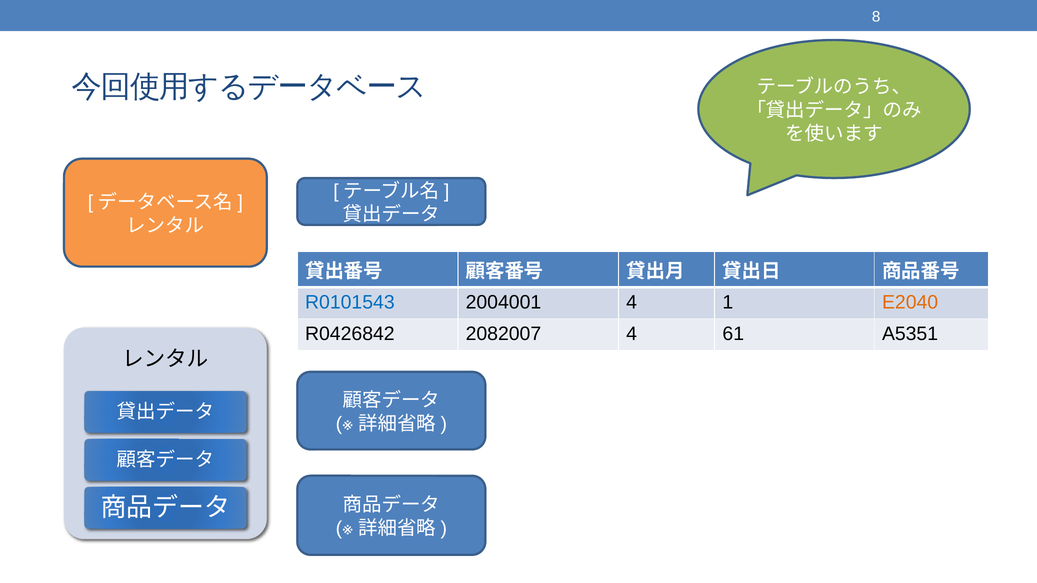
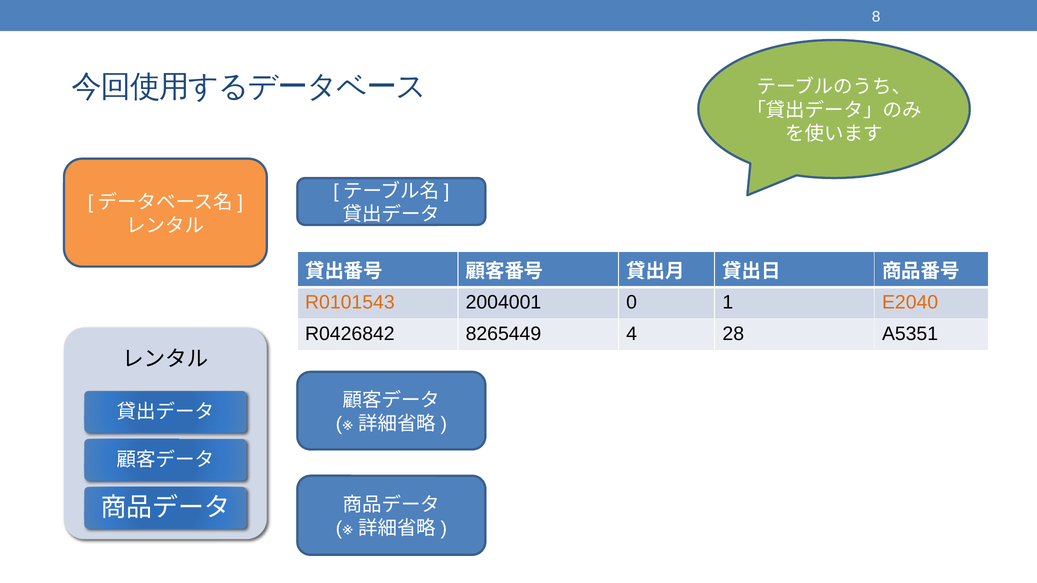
R0101543 colour: blue -> orange
2004001 4: 4 -> 0
2082007: 2082007 -> 8265449
61: 61 -> 28
